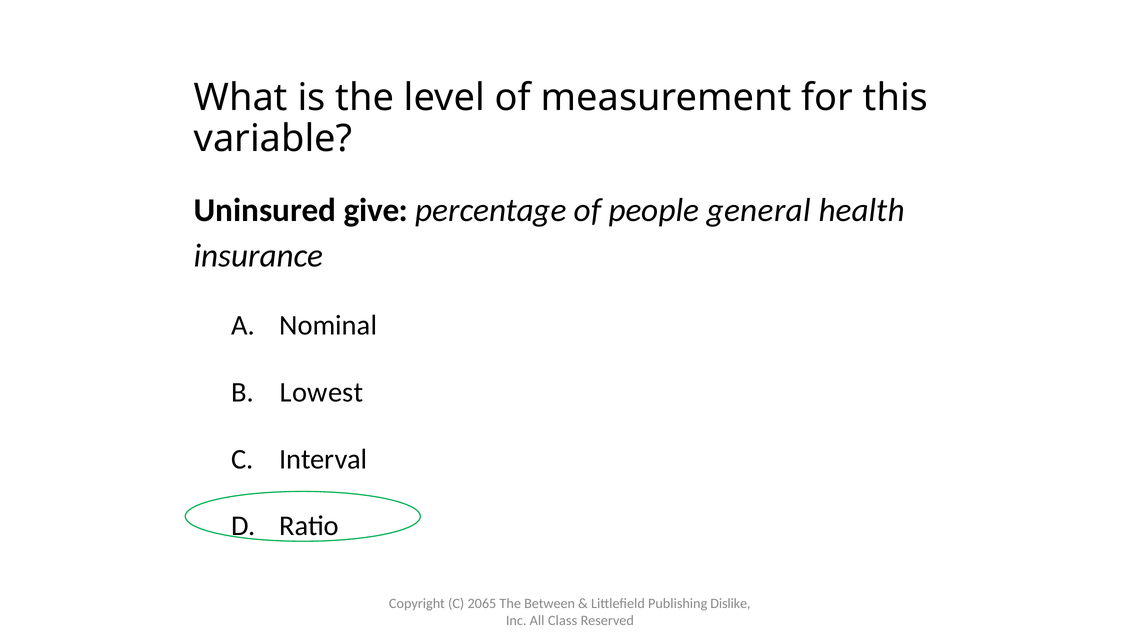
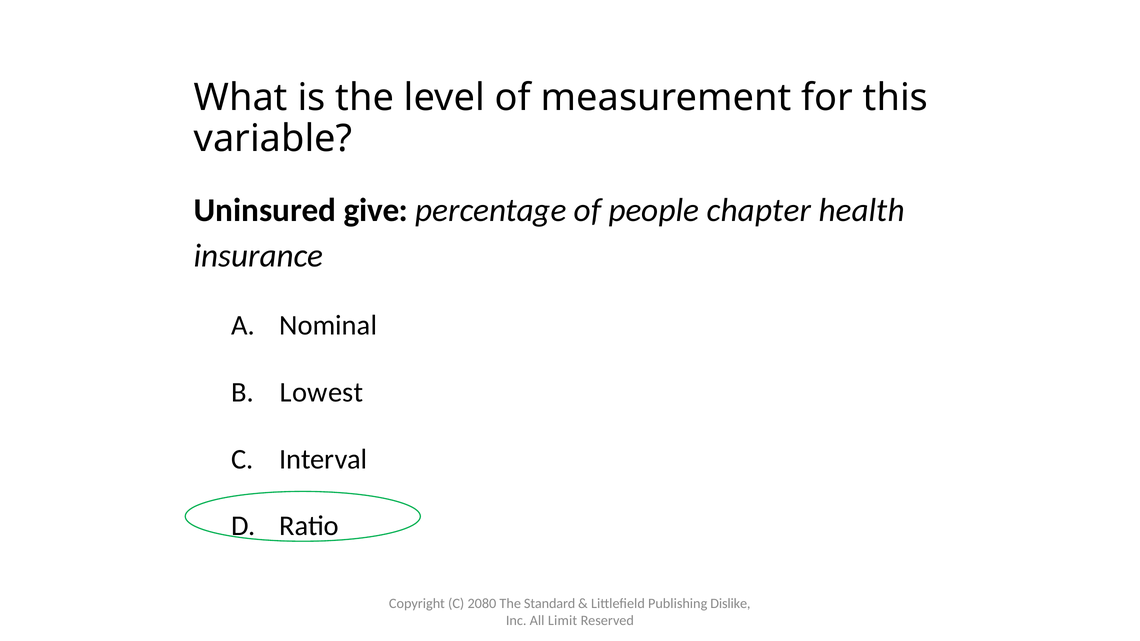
general: general -> chapter
2065: 2065 -> 2080
Between: Between -> Standard
Class: Class -> Limit
